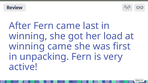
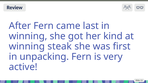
load: load -> kind
winning came: came -> steak
